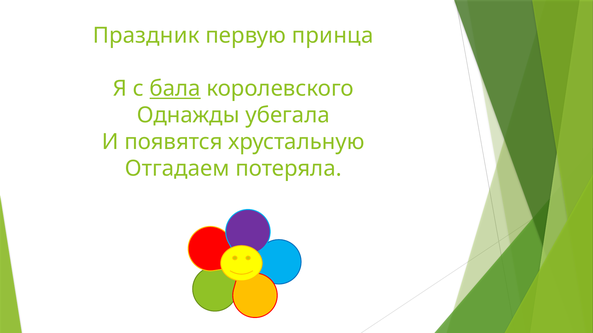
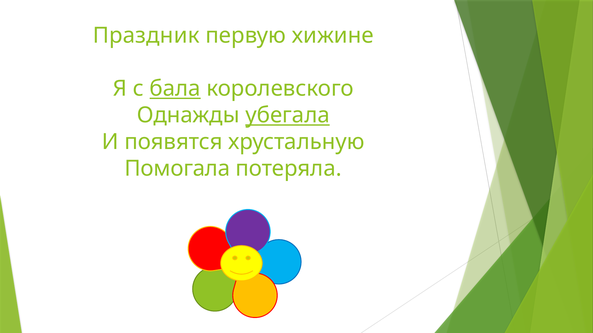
принца: принца -> хижине
убегала underline: none -> present
Отгадаем: Отгадаем -> Помогала
